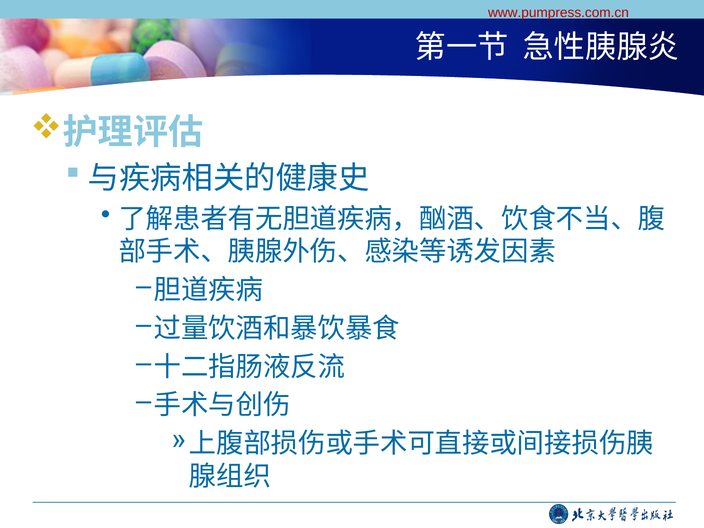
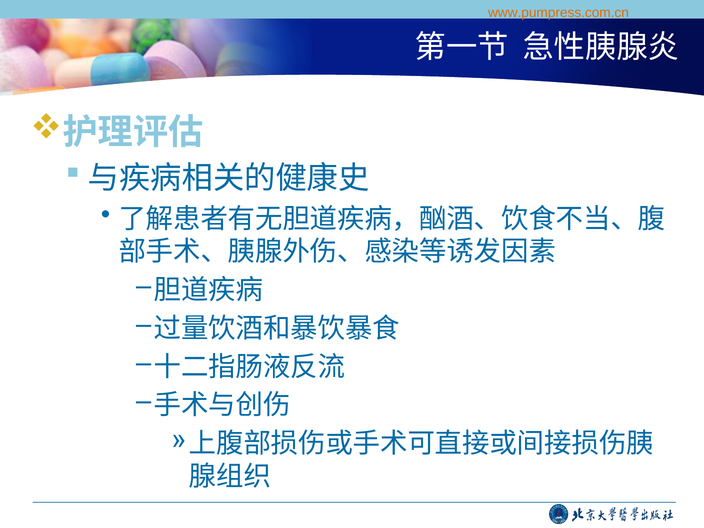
www.pumpress.com.cn colour: red -> orange
